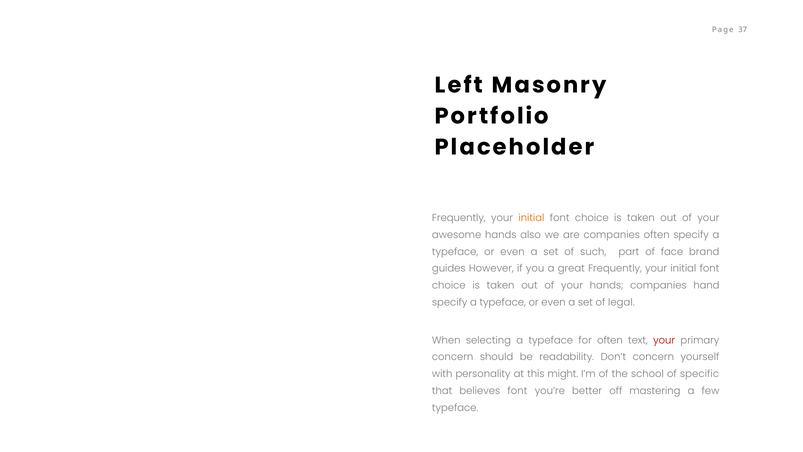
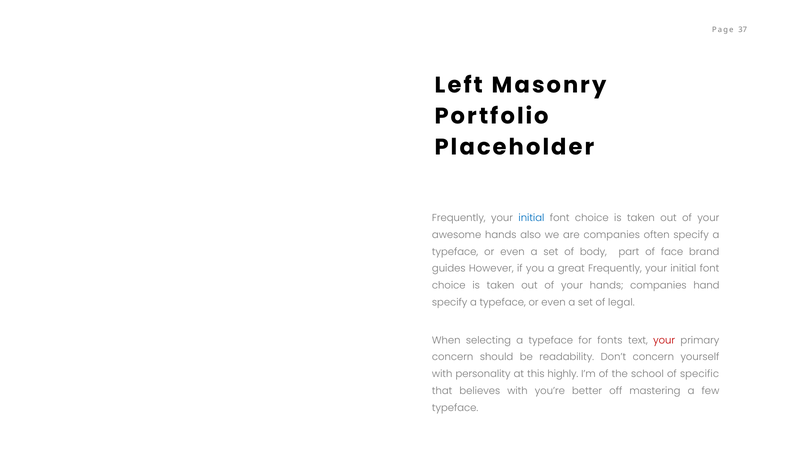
initial at (531, 218) colour: orange -> blue
such: such -> body
for often: often -> fonts
might: might -> highly
believes font: font -> with
